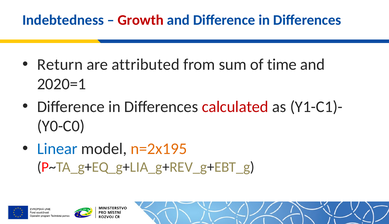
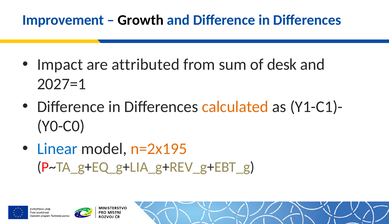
Indebtedness: Indebtedness -> Improvement
Growth colour: red -> black
Return: Return -> Impact
time: time -> desk
2020=1: 2020=1 -> 2027=1
calculated colour: red -> orange
